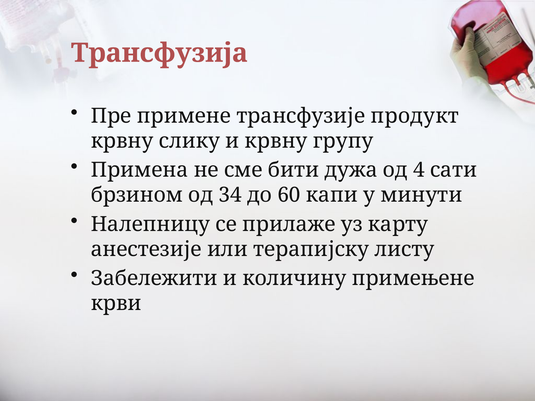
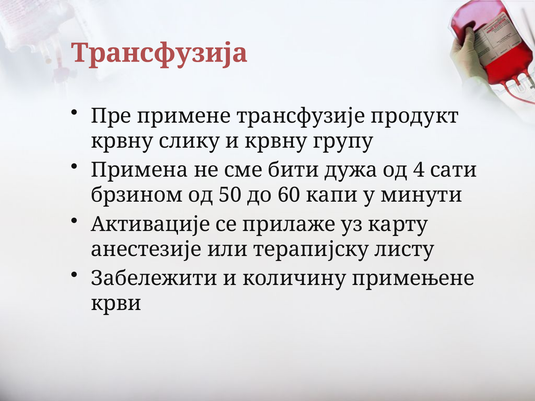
34: 34 -> 50
Налепницу: Налепницу -> Активације
